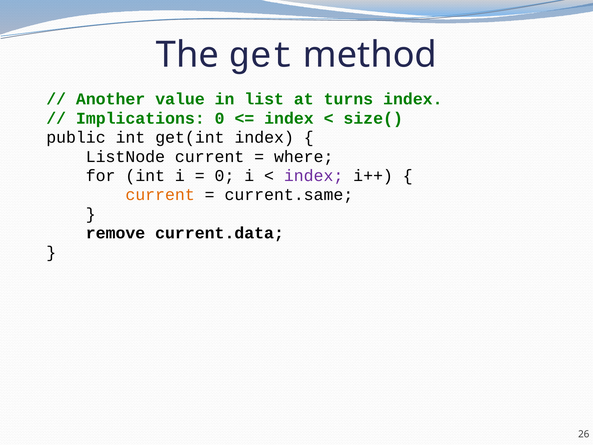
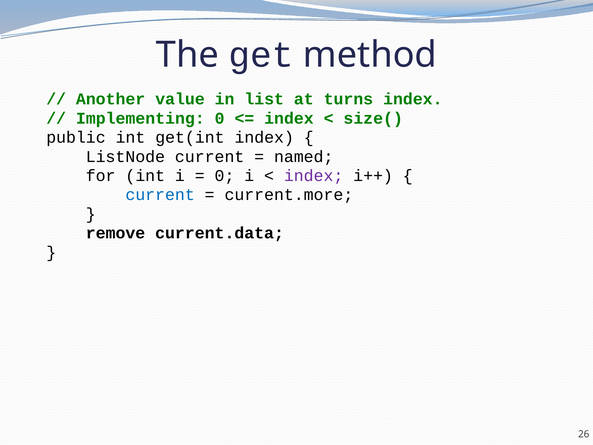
Implications: Implications -> Implementing
where: where -> named
current at (160, 195) colour: orange -> blue
current.same: current.same -> current.more
